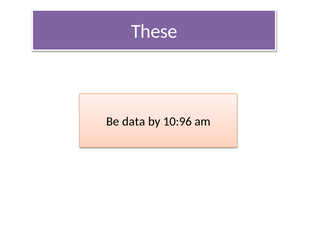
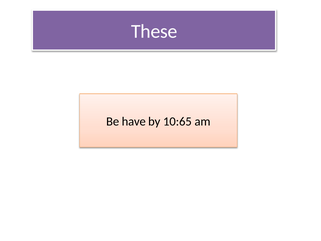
data: data -> have
10:96: 10:96 -> 10:65
